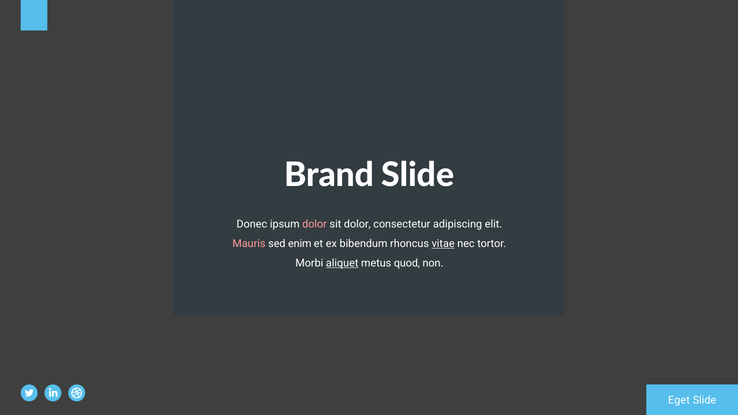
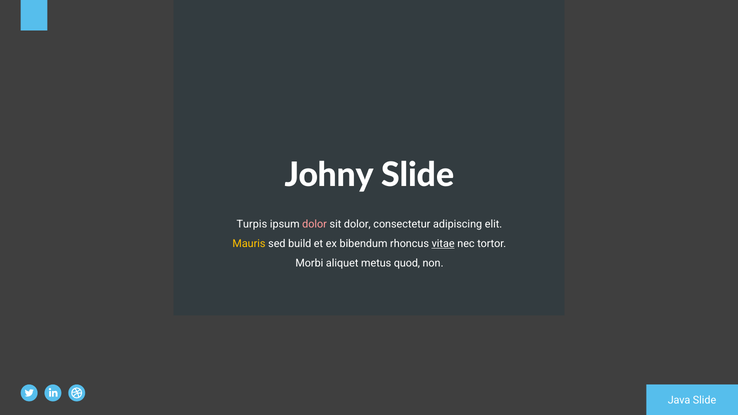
Brand: Brand -> Johny
Donec: Donec -> Turpis
Mauris colour: pink -> yellow
enim: enim -> build
aliquet underline: present -> none
Eget: Eget -> Java
